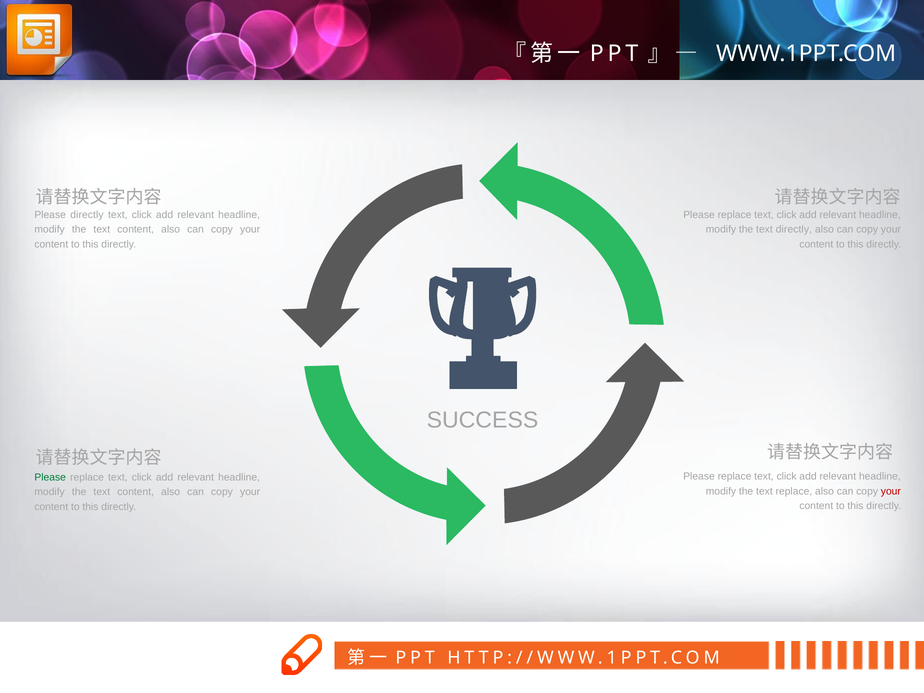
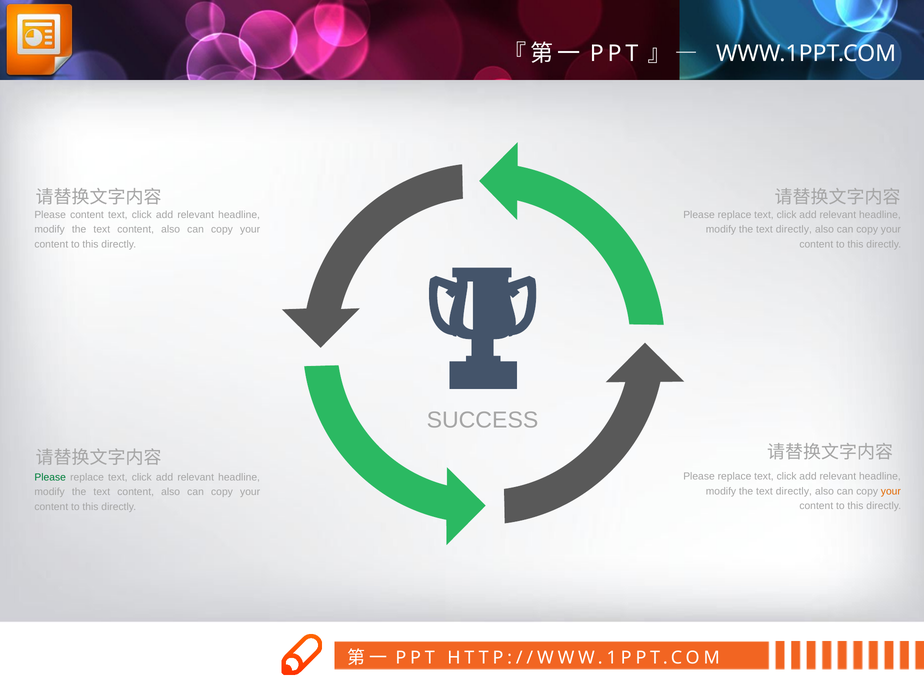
Please directly: directly -> content
replace at (794, 491): replace -> directly
your at (891, 491) colour: red -> orange
